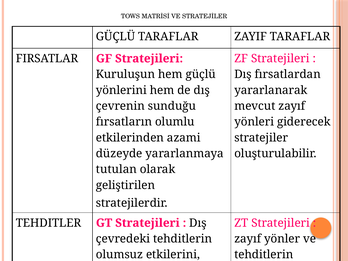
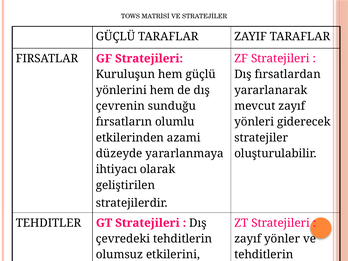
tutulan: tutulan -> ihtiyacı
